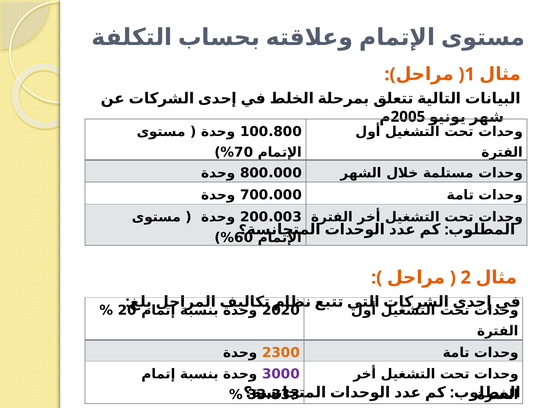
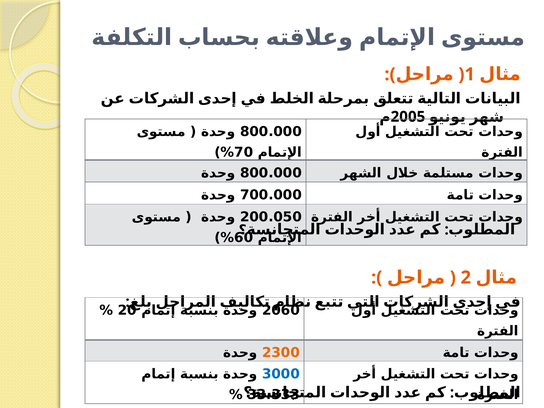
100.800 at (271, 132): 100.800 -> 800.000
200.003: 200.003 -> 200.050
2020: 2020 -> 2060
3000 colour: purple -> blue
